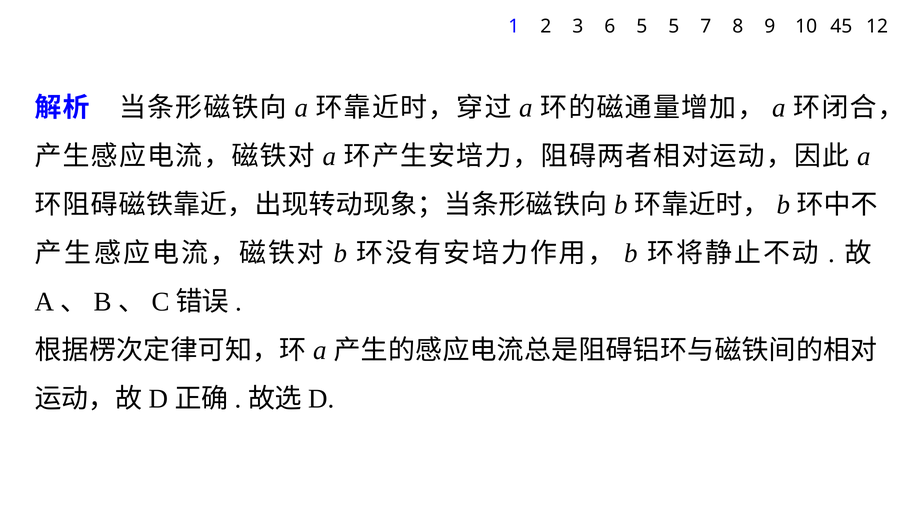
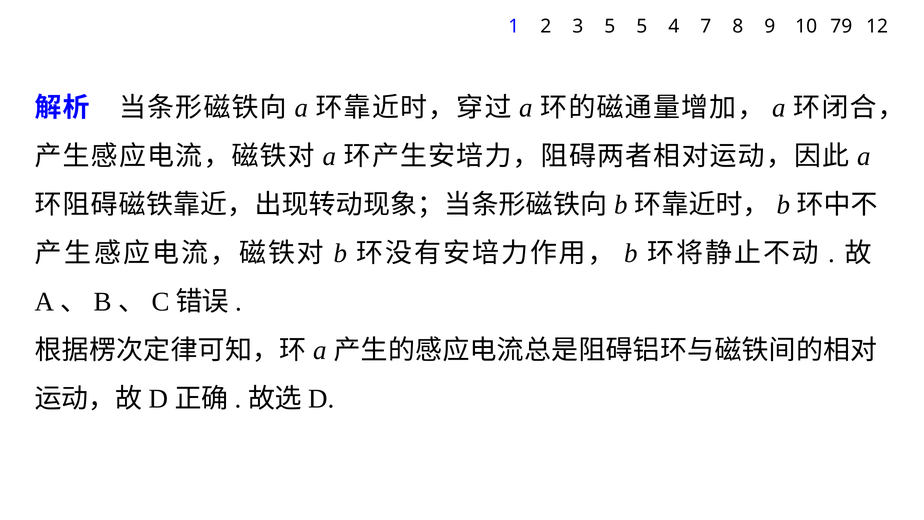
3 6: 6 -> 5
5 5: 5 -> 4
45: 45 -> 79
